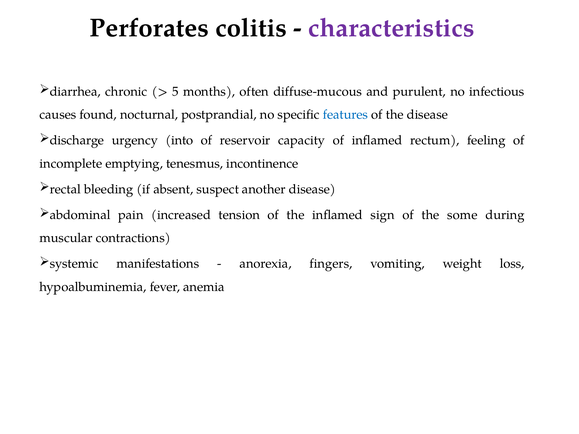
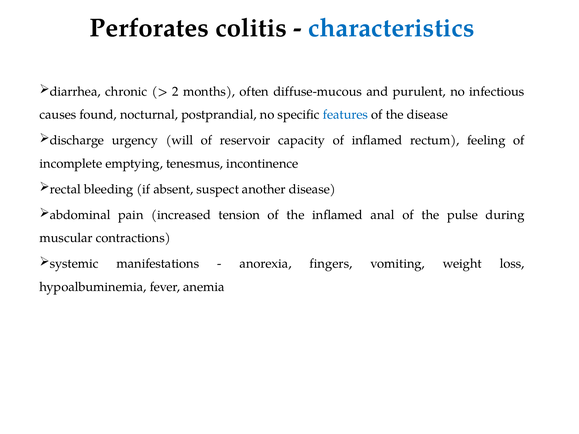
characteristics colour: purple -> blue
5: 5 -> 2
into: into -> will
sign: sign -> anal
some: some -> pulse
